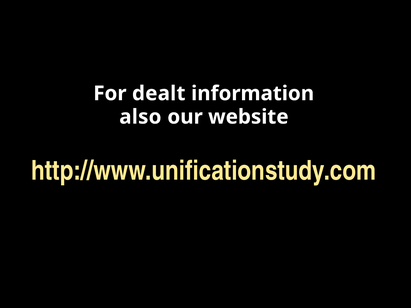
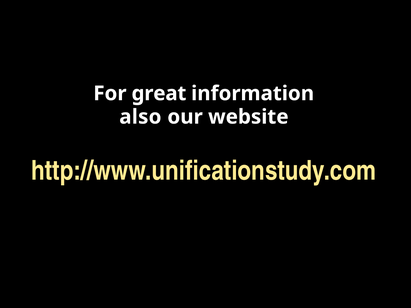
dealt: dealt -> great
